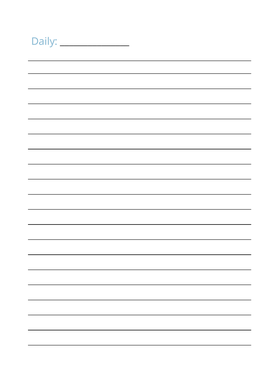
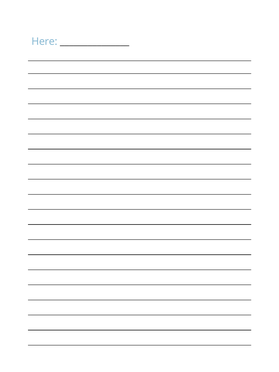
Daily: Daily -> Here
